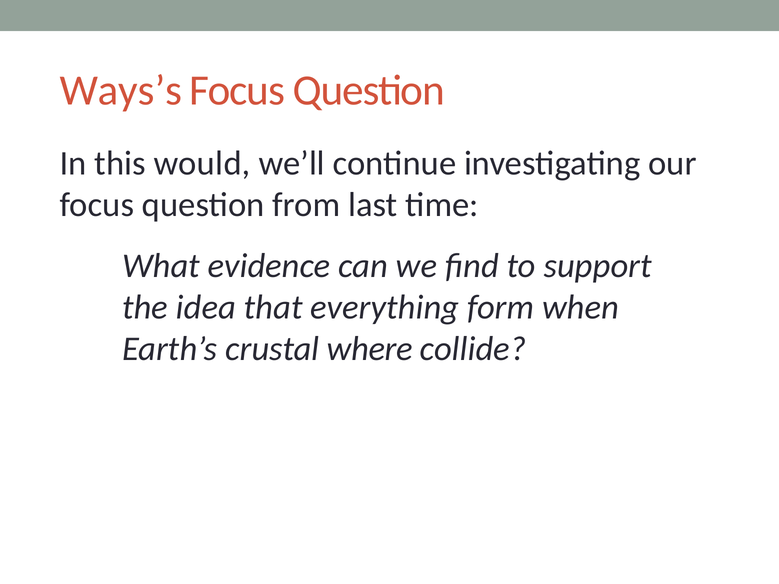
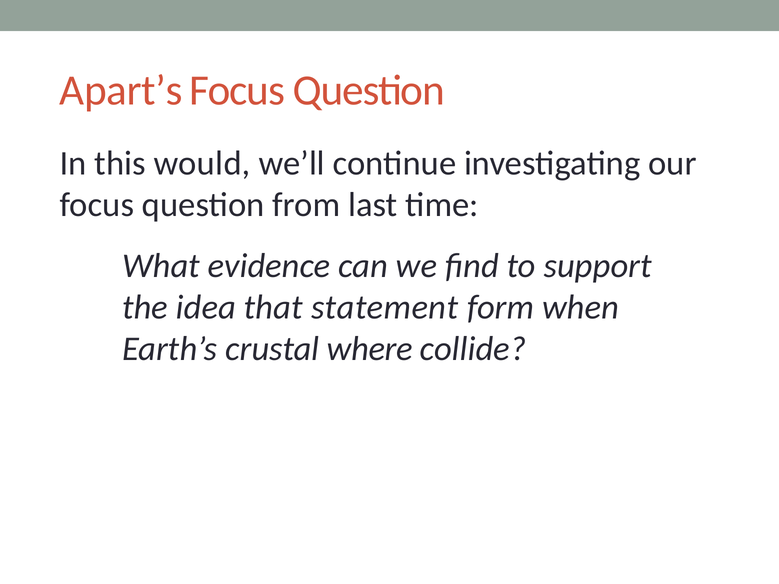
Ways’s: Ways’s -> Apart’s
everything: everything -> statement
